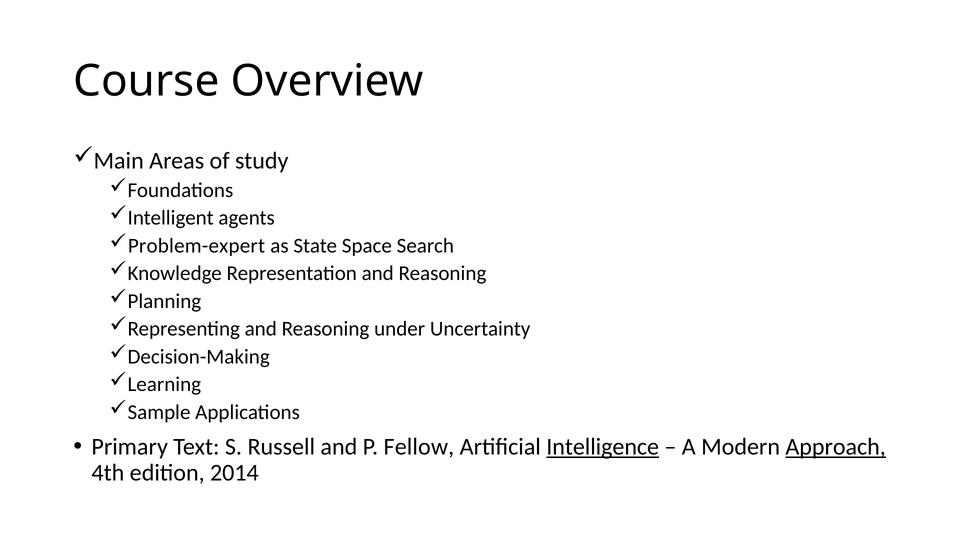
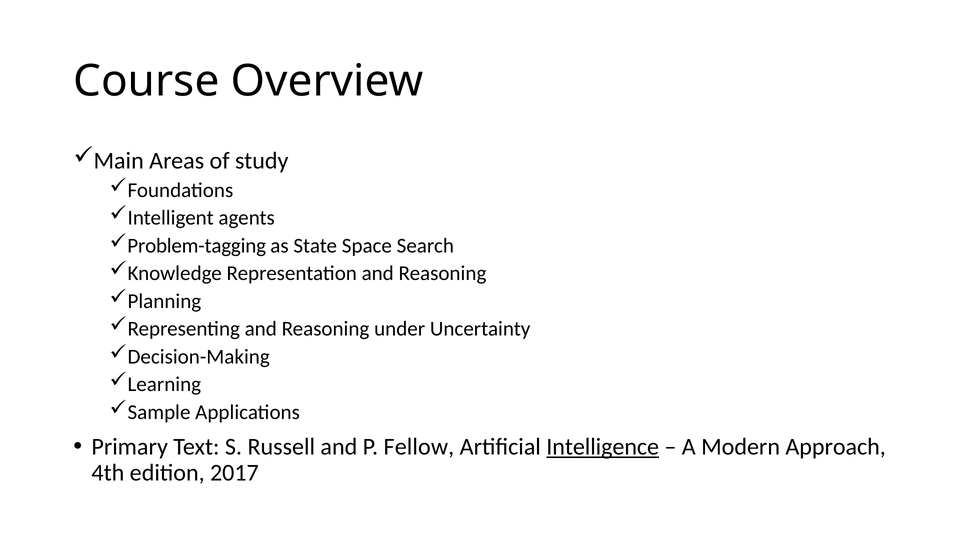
Problem-expert: Problem-expert -> Problem-tagging
Approach underline: present -> none
2014: 2014 -> 2017
